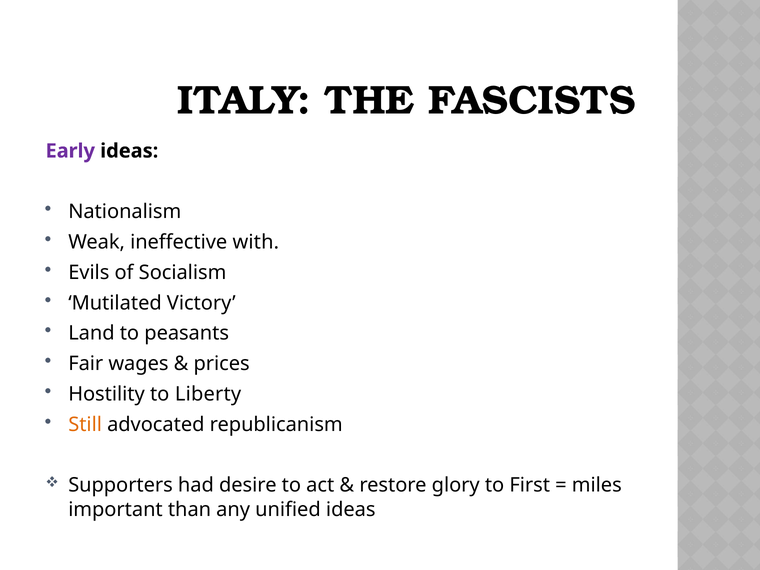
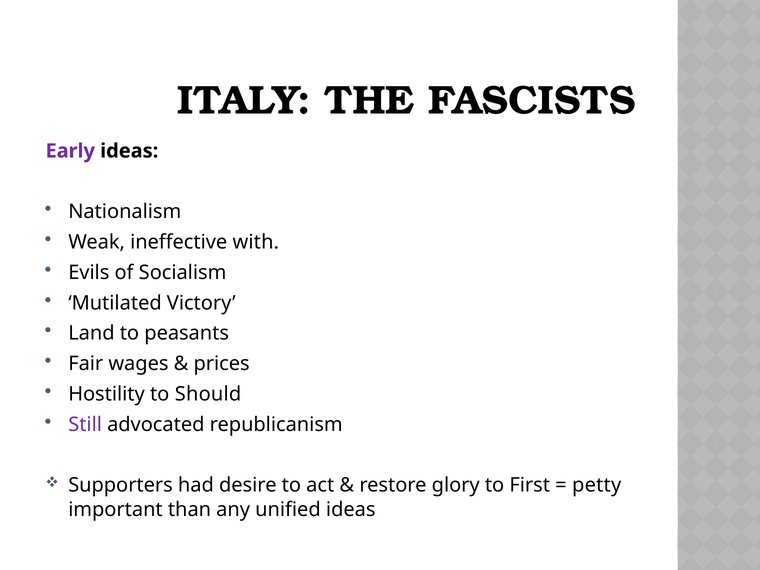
Liberty: Liberty -> Should
Still colour: orange -> purple
miles: miles -> petty
